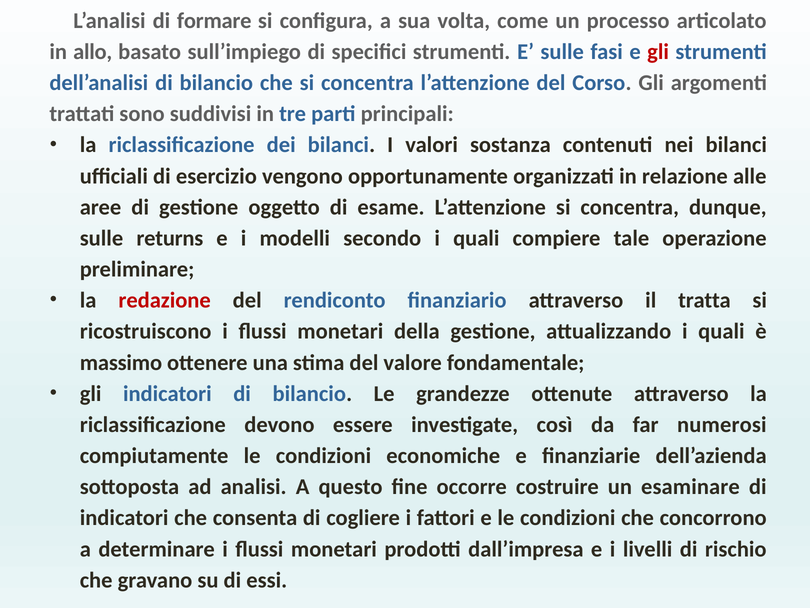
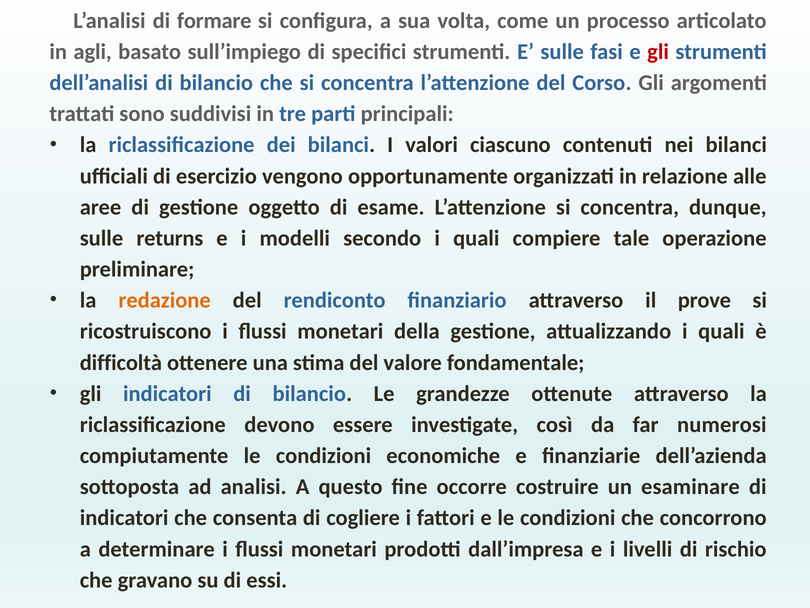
allo: allo -> agli
sostanza: sostanza -> ciascuno
redazione colour: red -> orange
tratta: tratta -> prove
massimo: massimo -> difficoltà
